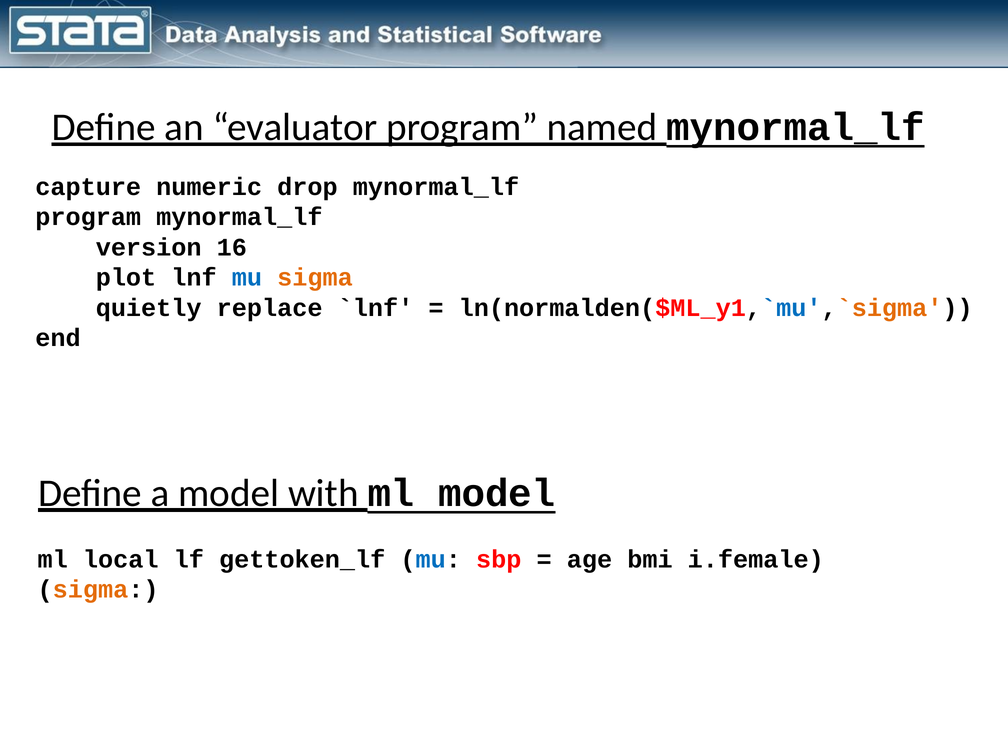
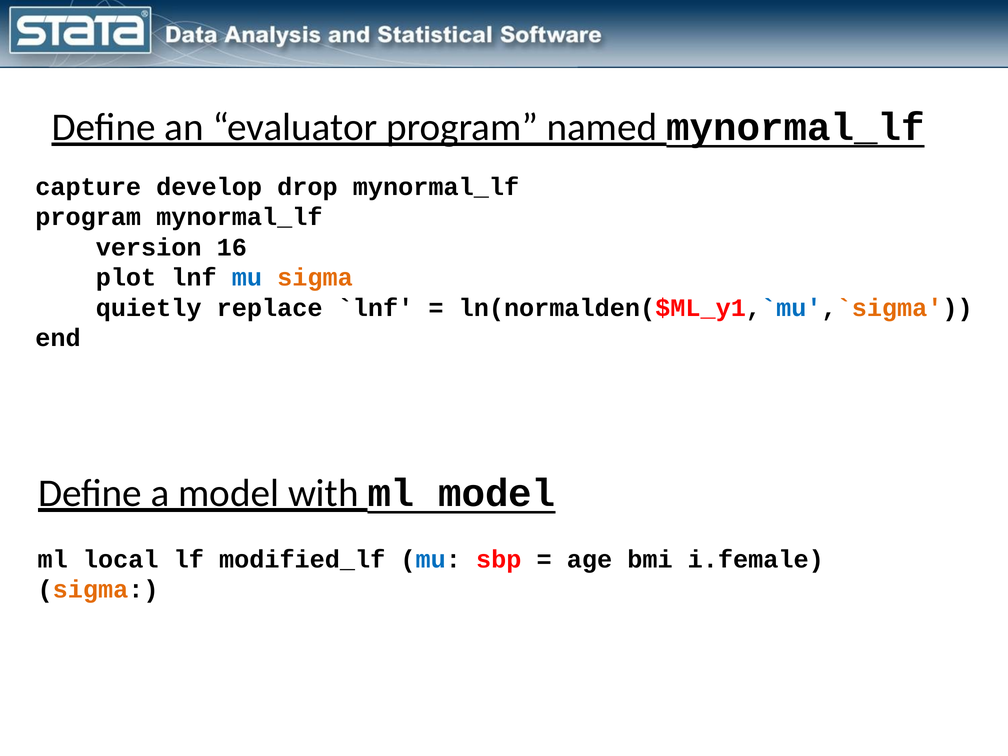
numeric: numeric -> develop
gettoken_lf: gettoken_lf -> modified_lf
